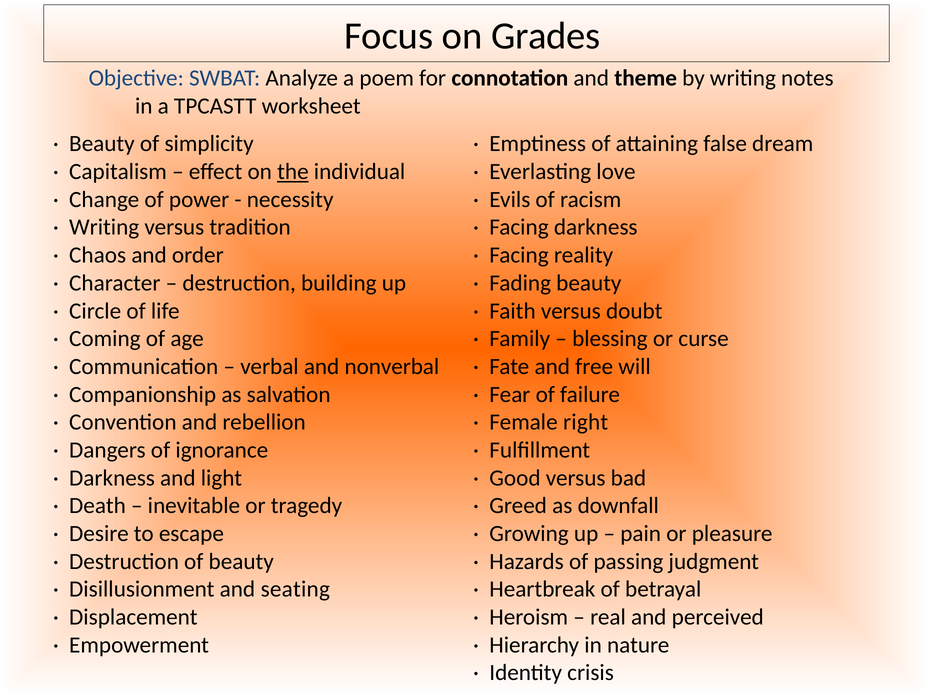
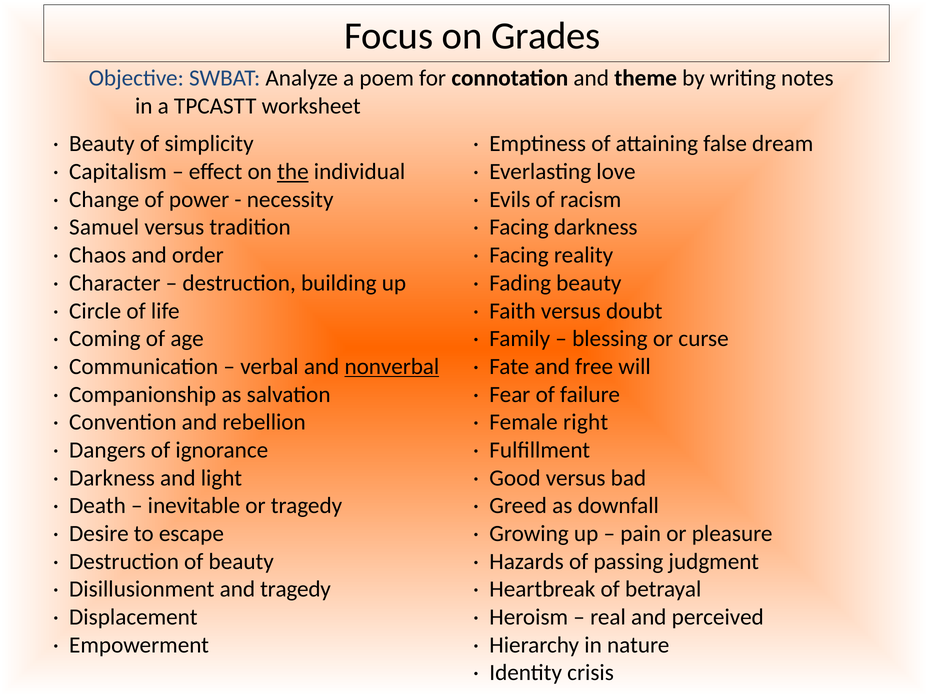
Writing at (104, 227): Writing -> Samuel
nonverbal underline: none -> present
and seating: seating -> tragedy
